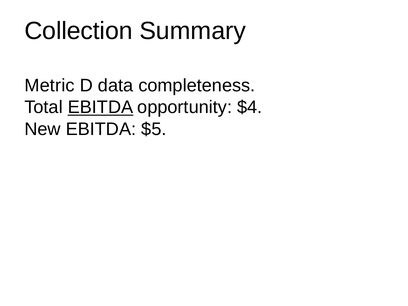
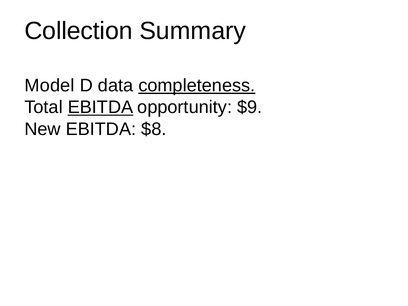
Metric: Metric -> Model
completeness underline: none -> present
$4: $4 -> $9
$5: $5 -> $8
